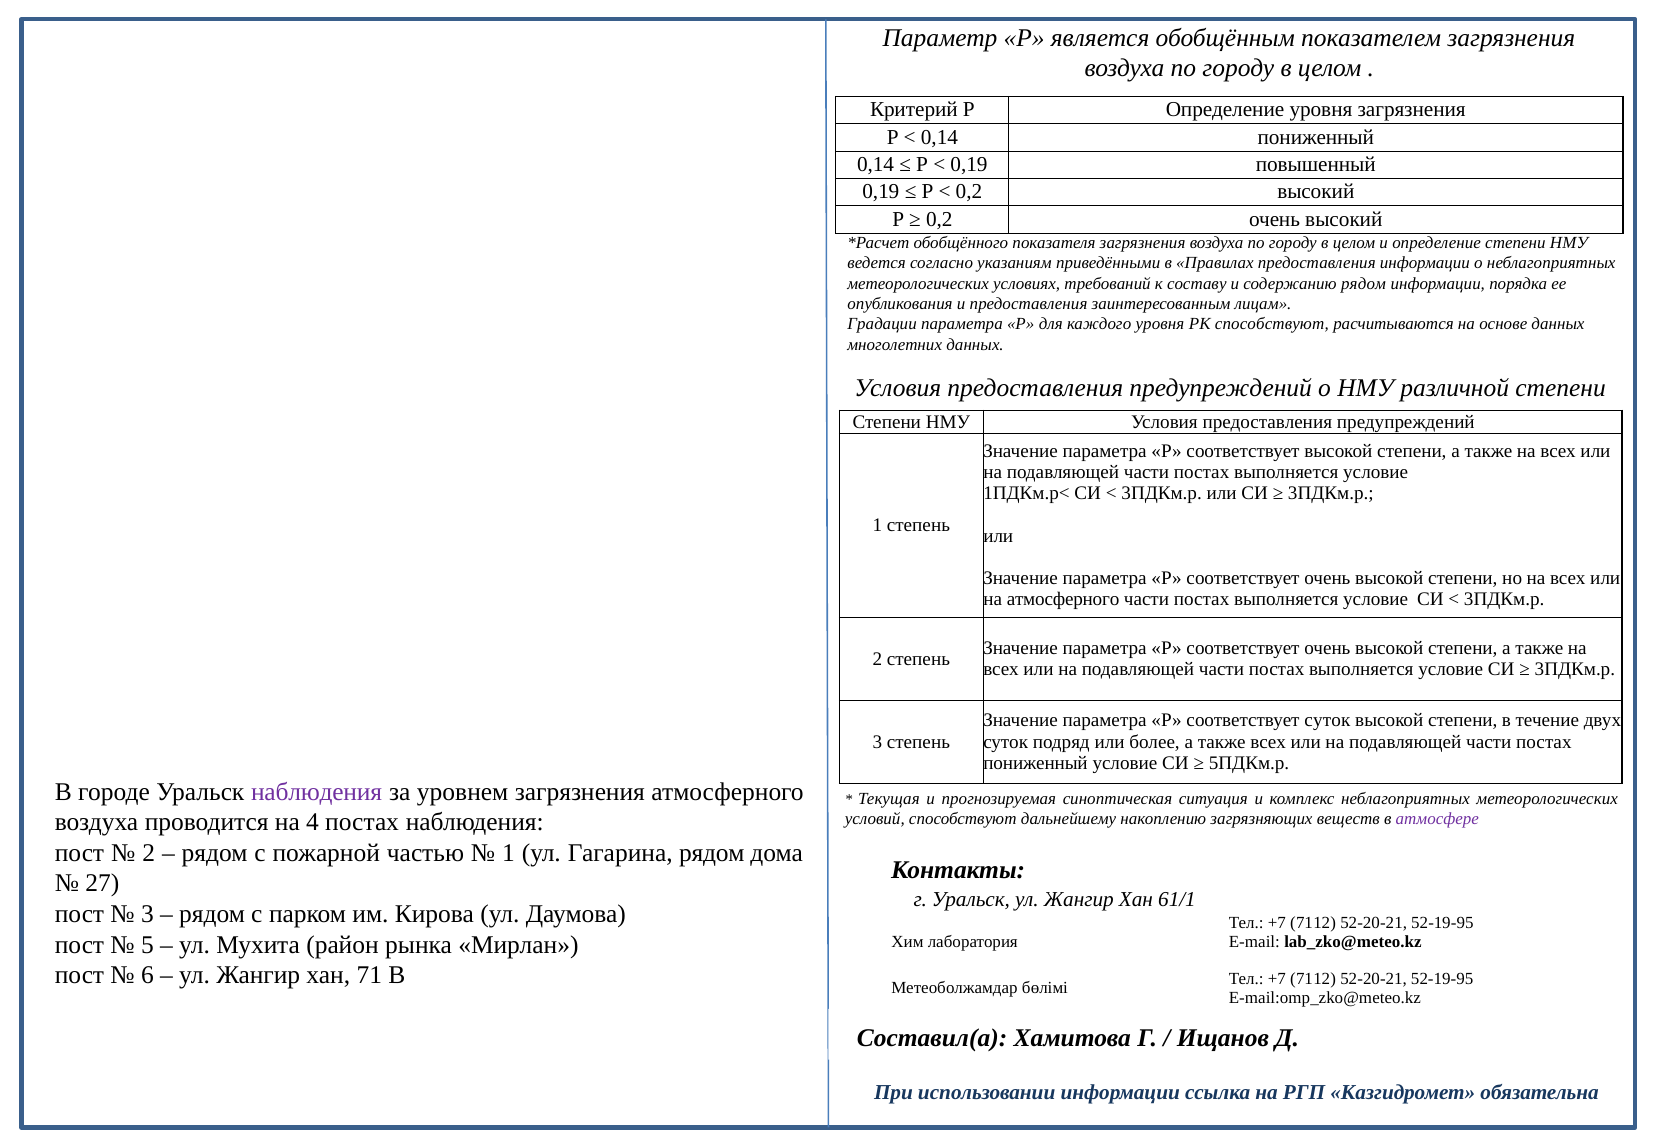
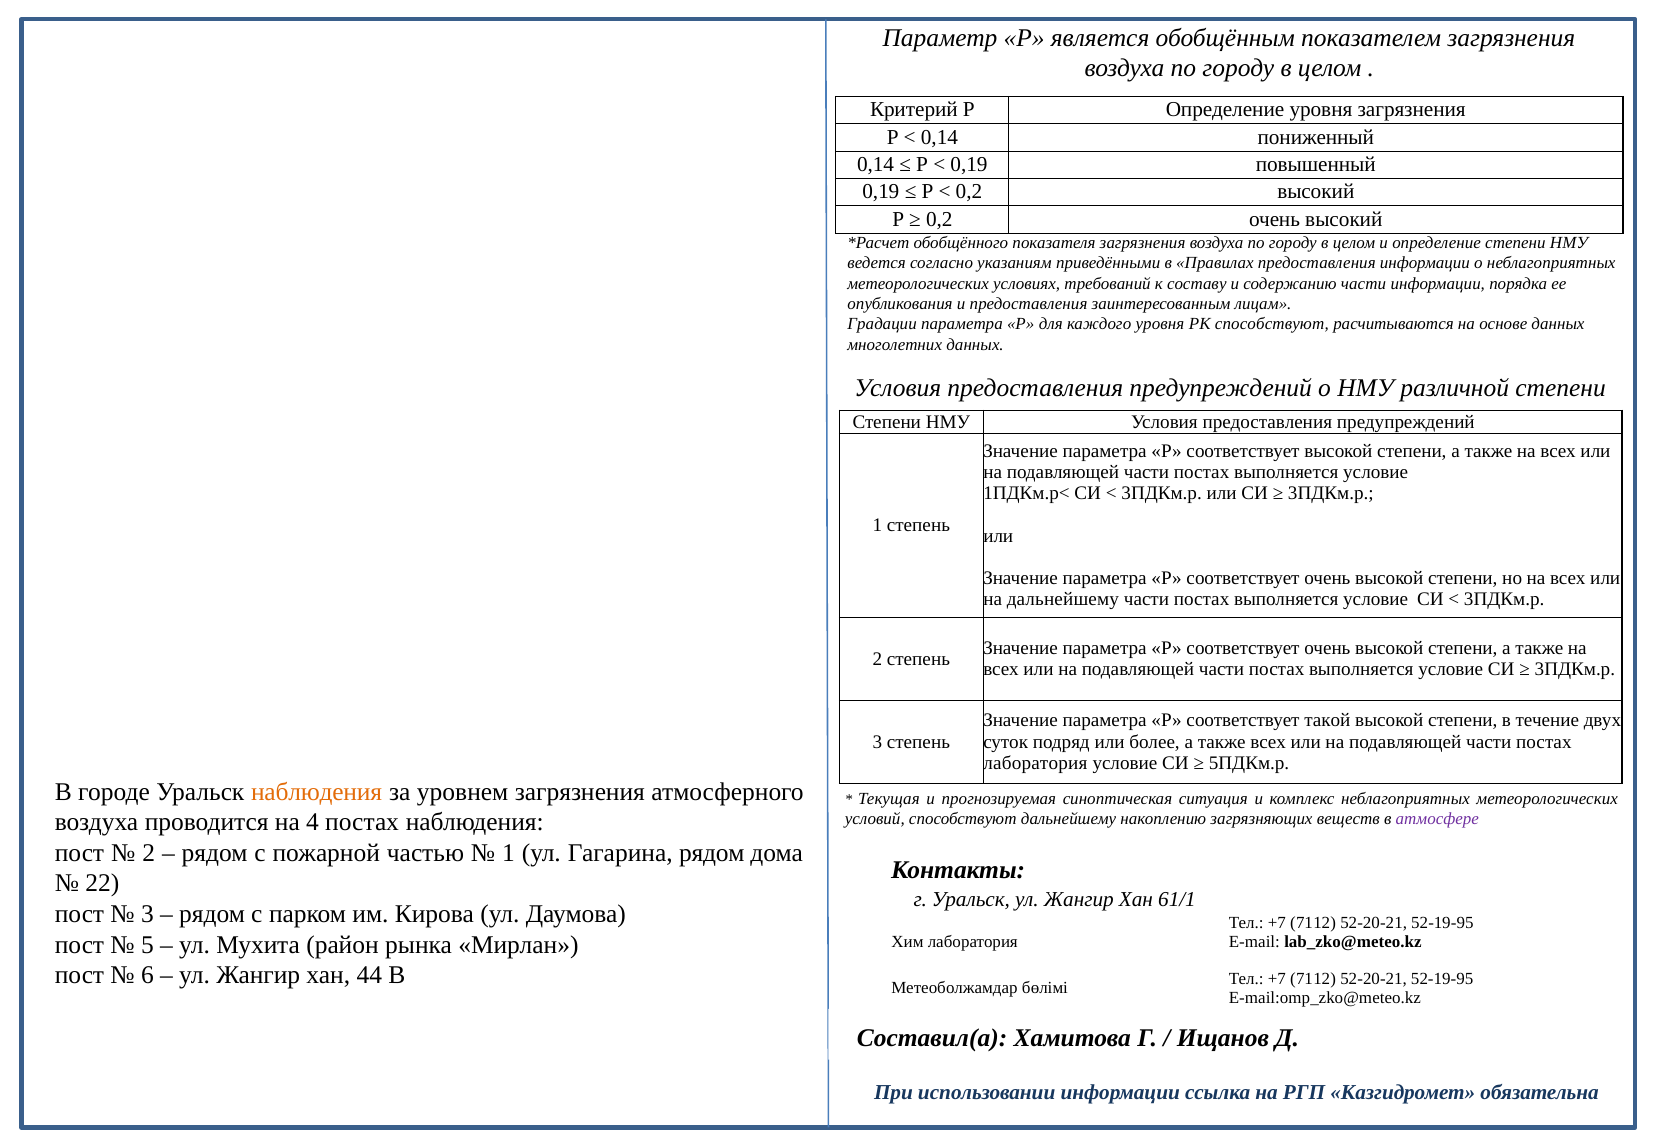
содержанию рядом: рядом -> части
на атмосферного: атмосферного -> дальнейшему
соответствует суток: суток -> такой
пониженный at (1036, 763): пониженный -> лаборатория
наблюдения at (317, 792) colour: purple -> orange
27: 27 -> 22
71: 71 -> 44
